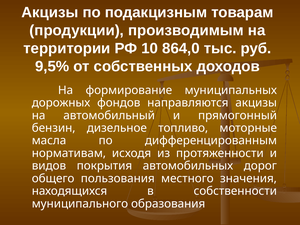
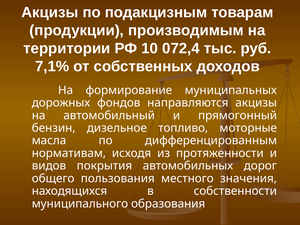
864,0: 864,0 -> 072,4
9,5%: 9,5% -> 7,1%
